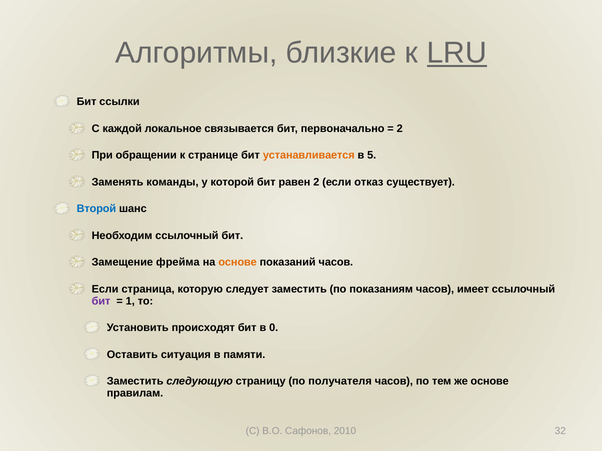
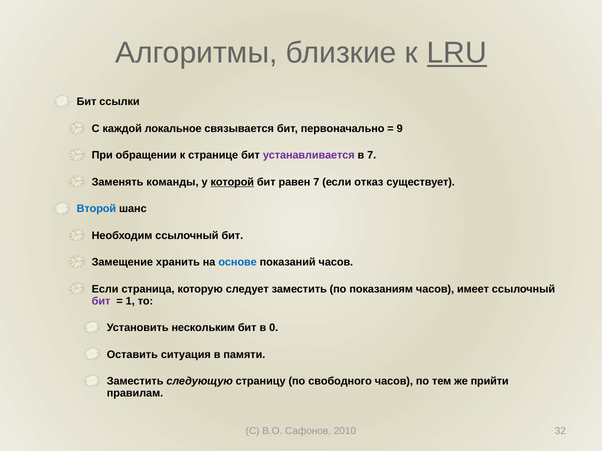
2 at (400, 129): 2 -> 9
устанавливается colour: orange -> purple
в 5: 5 -> 7
которой underline: none -> present
равен 2: 2 -> 7
фрейма: фрейма -> хранить
основе at (238, 263) colour: orange -> blue
происходят: происходят -> нескольким
получателя: получателя -> свободного
же основе: основе -> прийти
